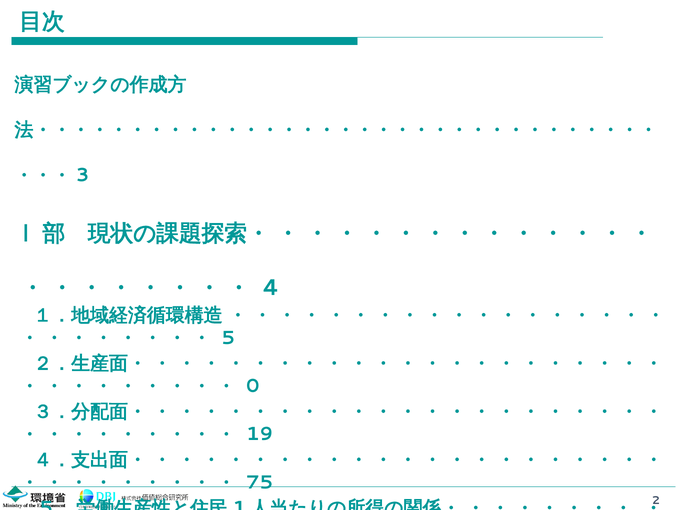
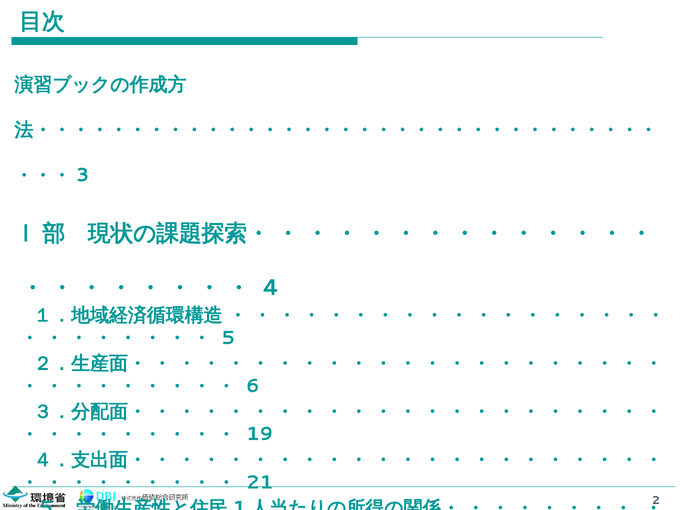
0: 0 -> 6
75: 75 -> 21
